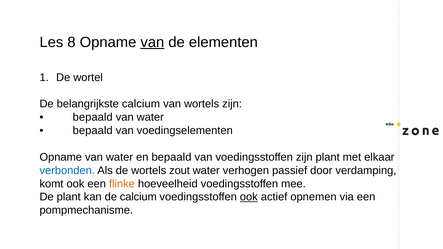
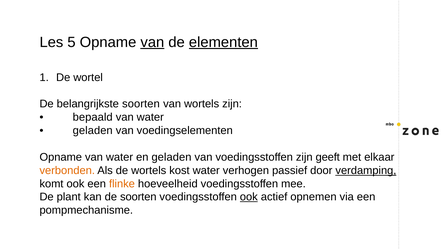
8: 8 -> 5
elementen underline: none -> present
belangrijkste calcium: calcium -> soorten
bepaald at (93, 131): bepaald -> geladen
en bepaald: bepaald -> geladen
zijn plant: plant -> geeft
verbonden colour: blue -> orange
zout: zout -> kost
verdamping underline: none -> present
de calcium: calcium -> soorten
